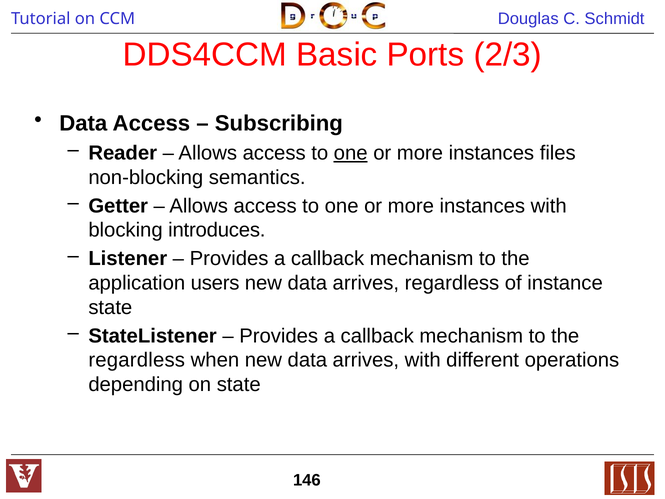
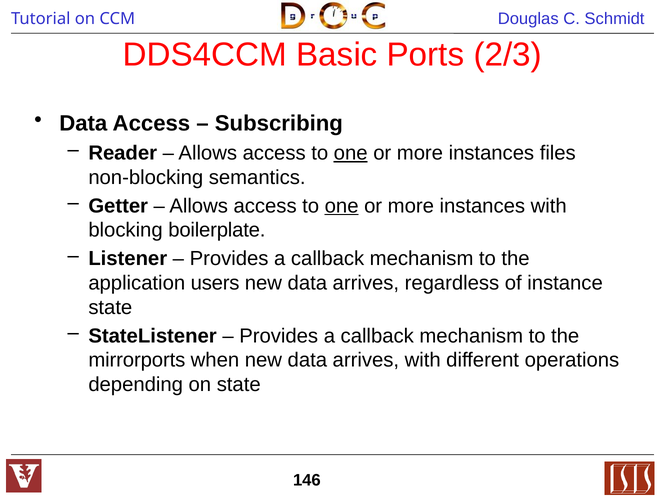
one at (342, 206) underline: none -> present
introduces: introduces -> boilerplate
regardless at (137, 360): regardless -> mirrorports
